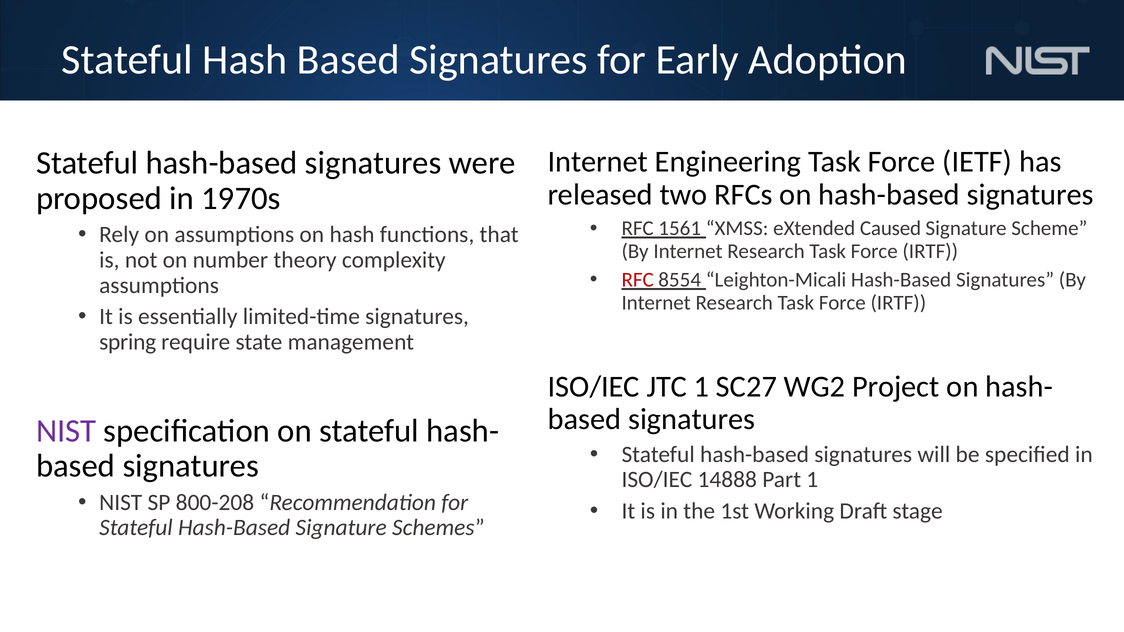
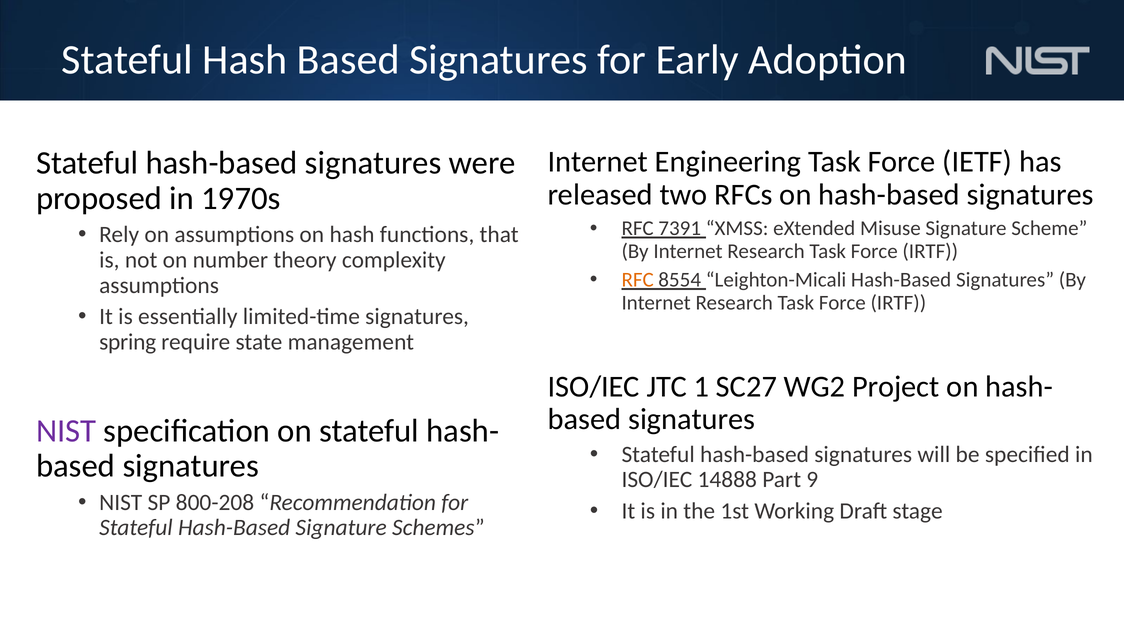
1561: 1561 -> 7391
Caused: Caused -> Misuse
RFC at (638, 280) colour: red -> orange
Part 1: 1 -> 9
